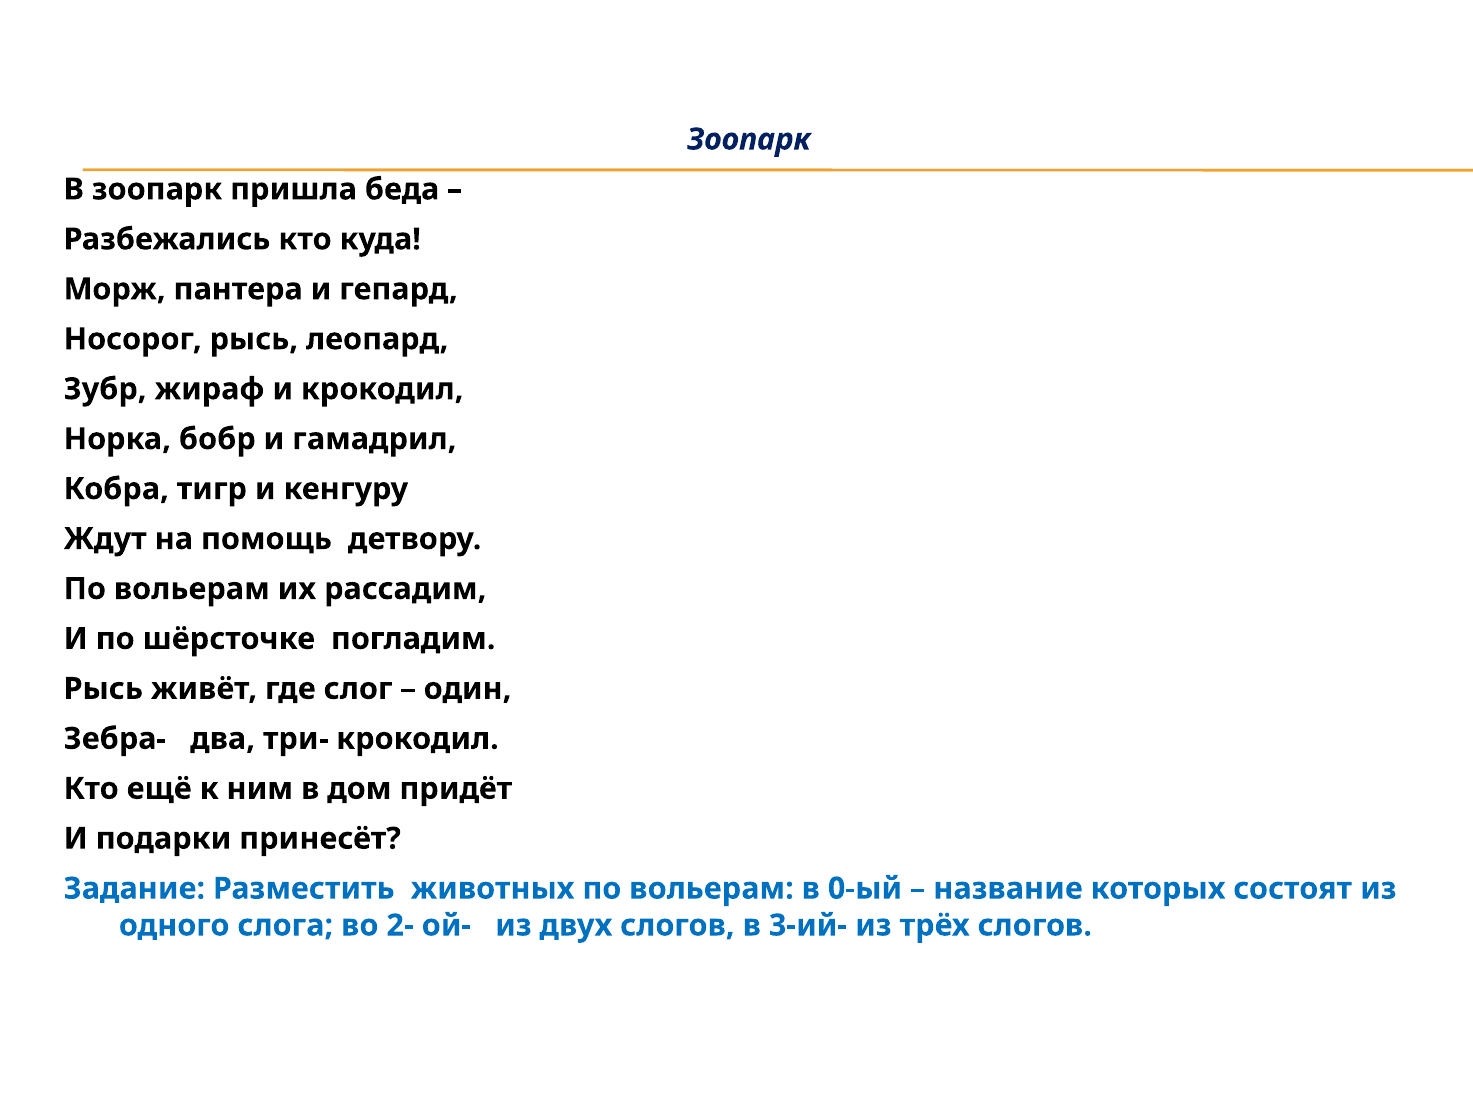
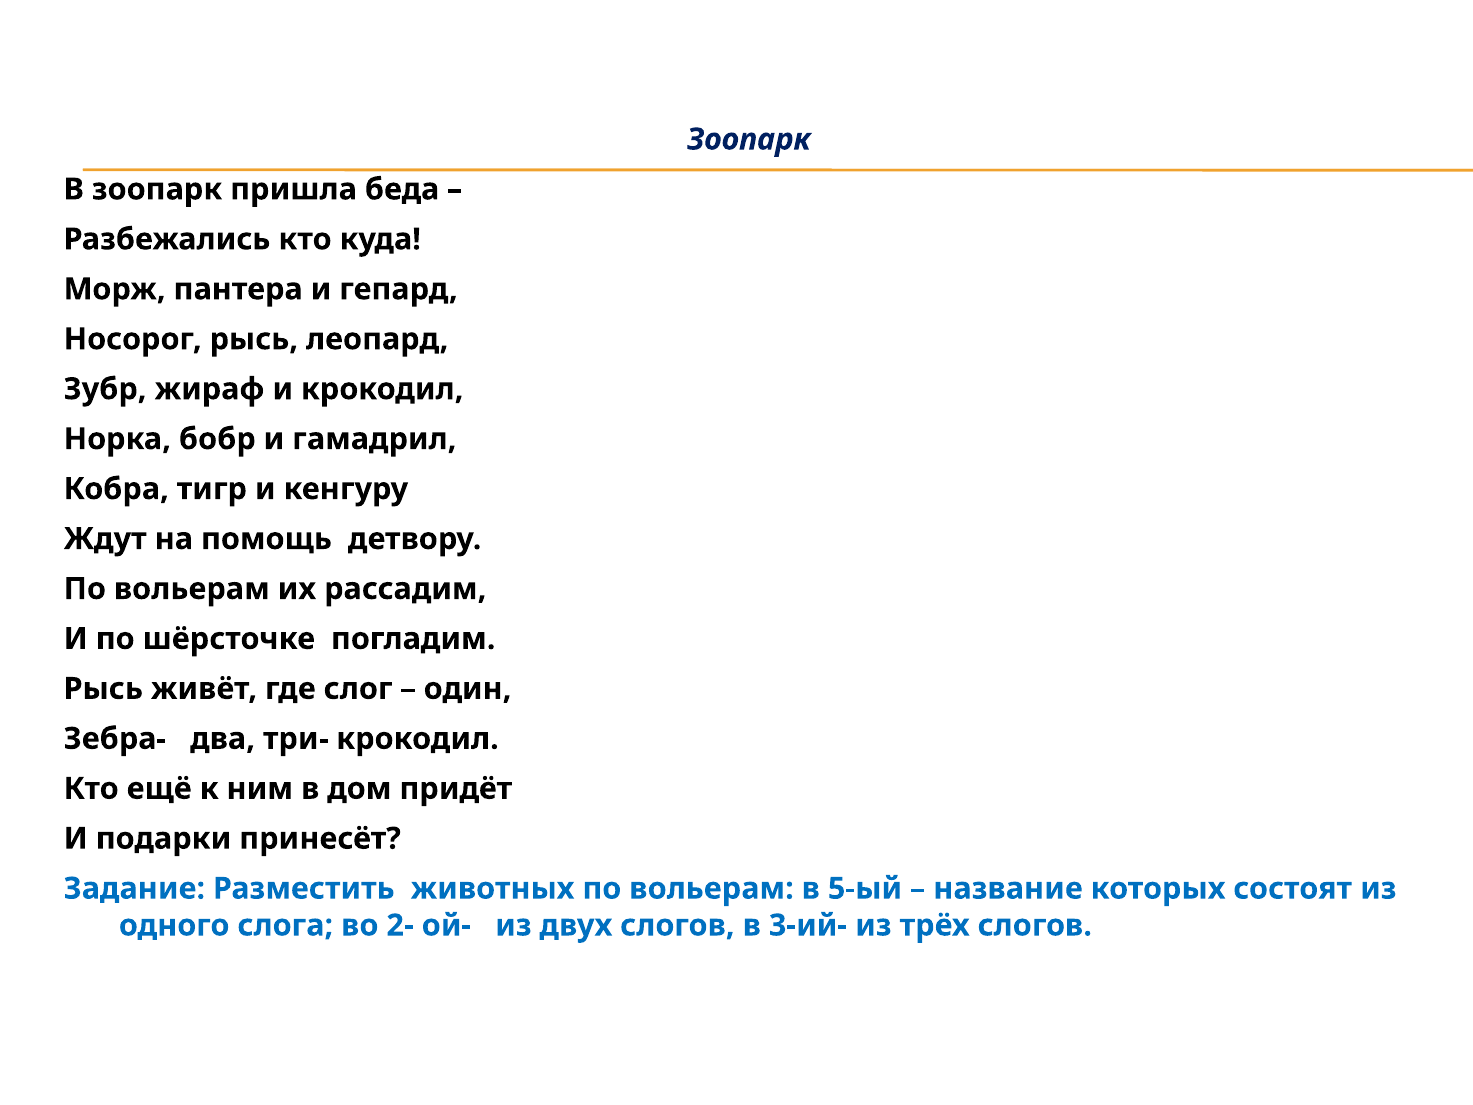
0-ый: 0-ый -> 5-ый
